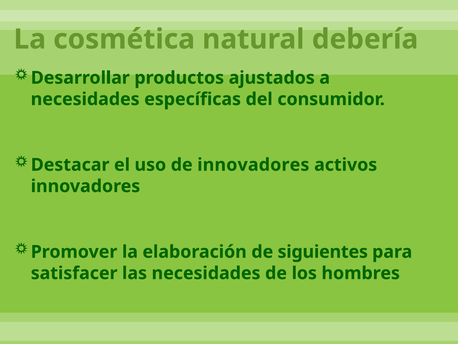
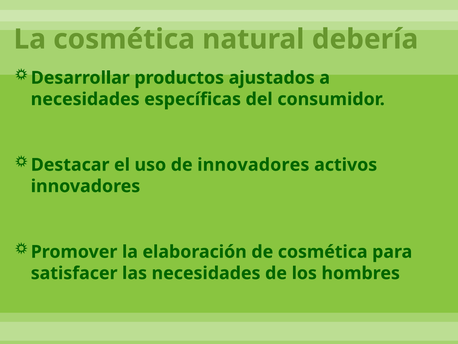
de siguientes: siguientes -> cosmética
